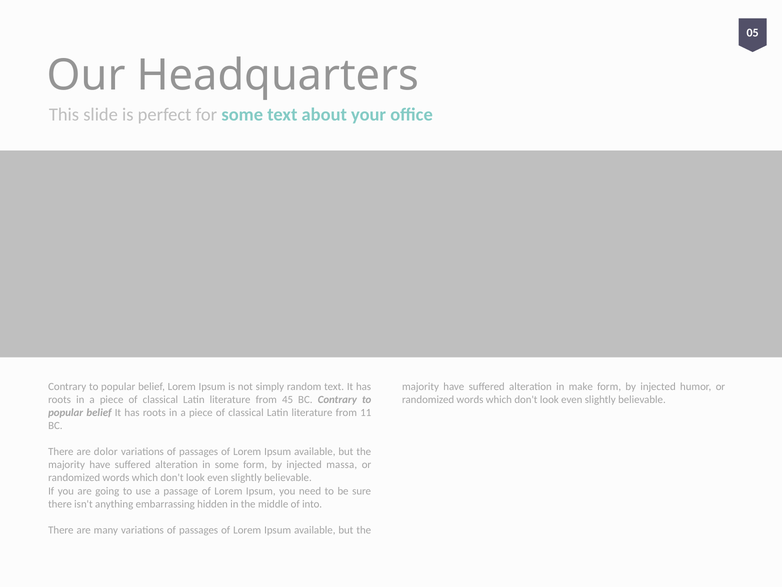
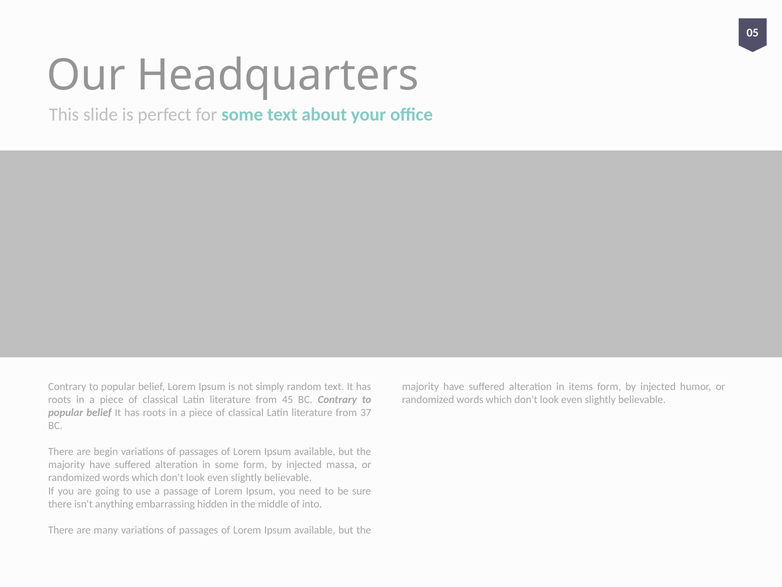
make: make -> items
11: 11 -> 37
dolor: dolor -> begin
